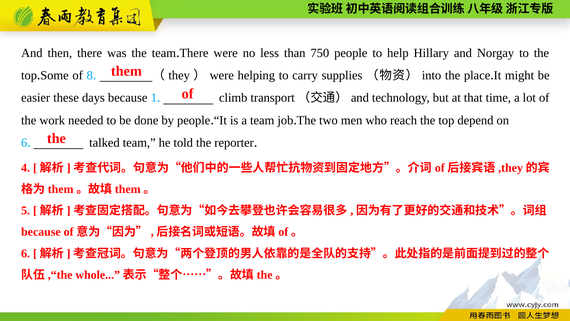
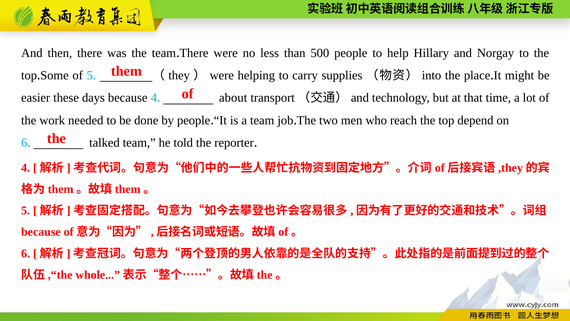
750: 750 -> 500
of 8: 8 -> 5
because 1: 1 -> 4
climb: climb -> about
